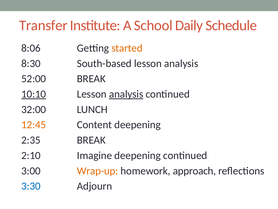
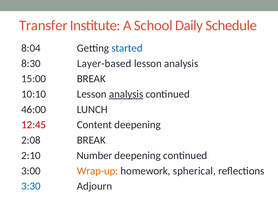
8:06: 8:06 -> 8:04
started colour: orange -> blue
South-based: South-based -> Layer-based
52:00: 52:00 -> 15:00
10:10 underline: present -> none
32:00: 32:00 -> 46:00
12:45 colour: orange -> red
2:35: 2:35 -> 2:08
Imagine: Imagine -> Number
approach: approach -> spherical
